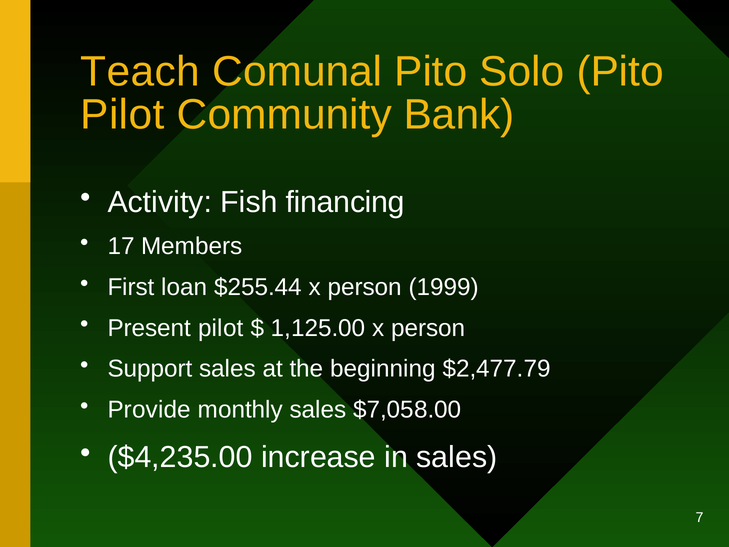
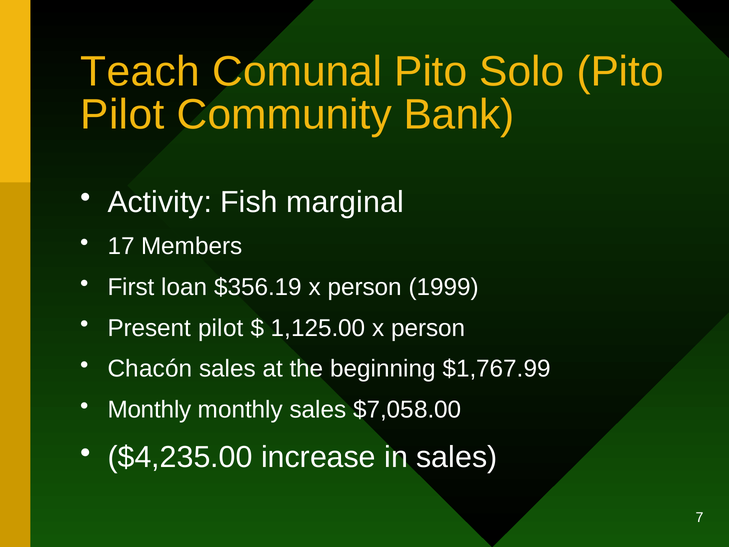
financing: financing -> marginal
$255.44: $255.44 -> $356.19
Support: Support -> Chacón
$2,477.79: $2,477.79 -> $1,767.99
Provide at (149, 410): Provide -> Monthly
